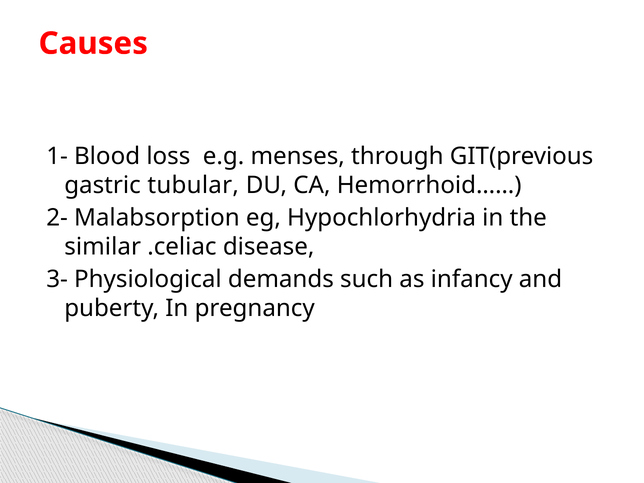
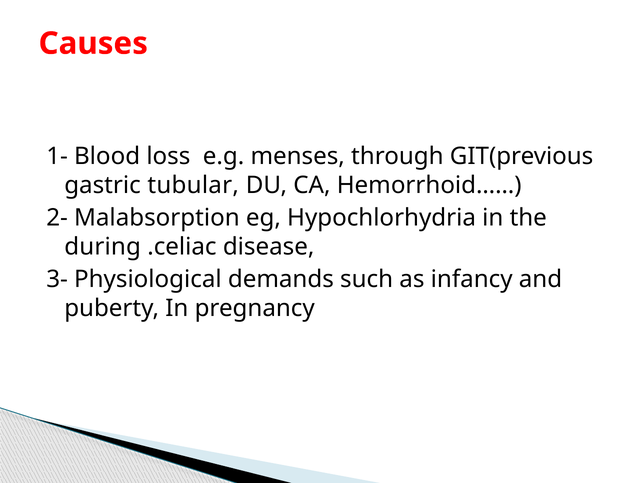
similar: similar -> during
